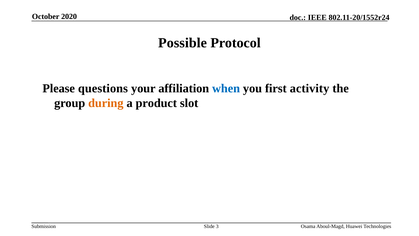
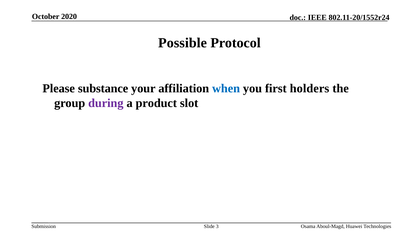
questions: questions -> substance
activity: activity -> holders
during colour: orange -> purple
